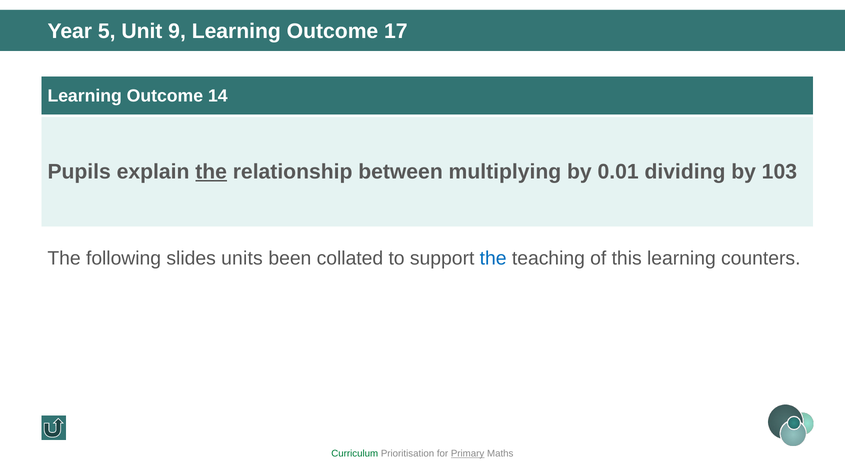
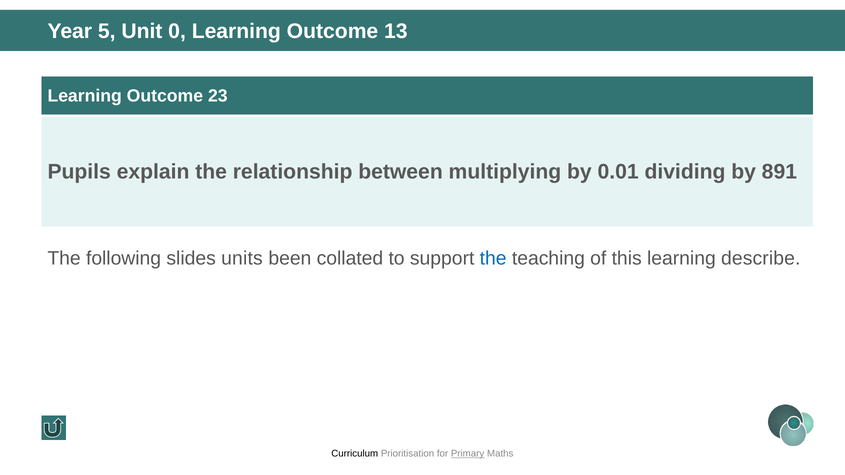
9: 9 -> 0
17: 17 -> 13
14: 14 -> 23
the at (211, 172) underline: present -> none
103: 103 -> 891
counters: counters -> describe
Curriculum colour: green -> black
